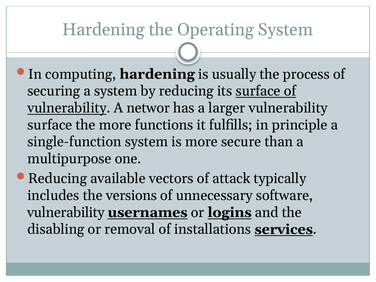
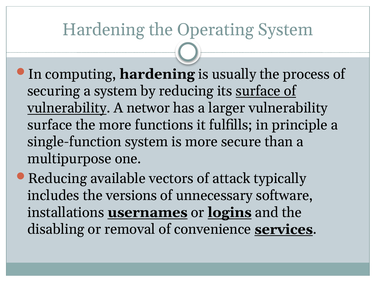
vulnerability at (66, 212): vulnerability -> installations
installations: installations -> convenience
